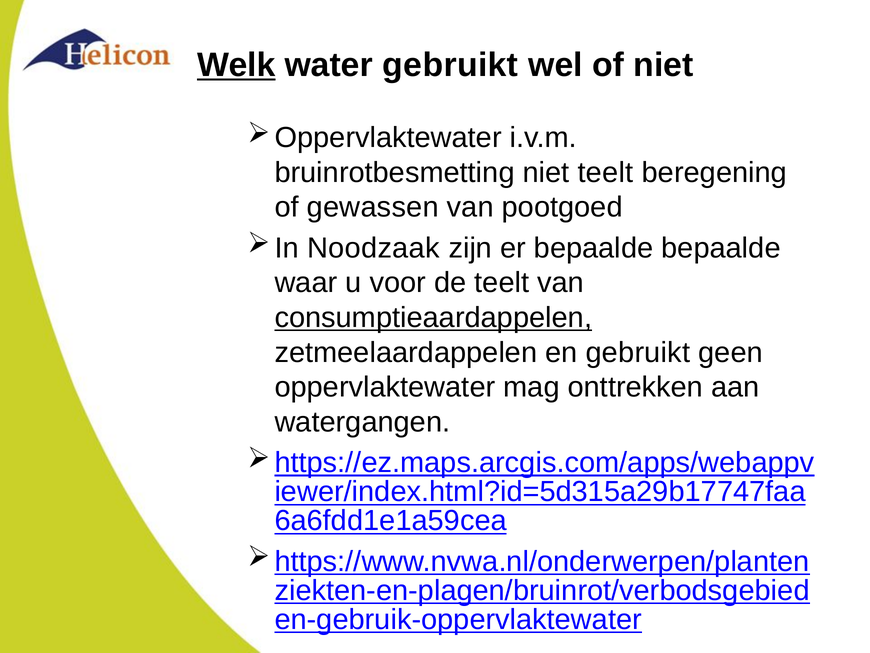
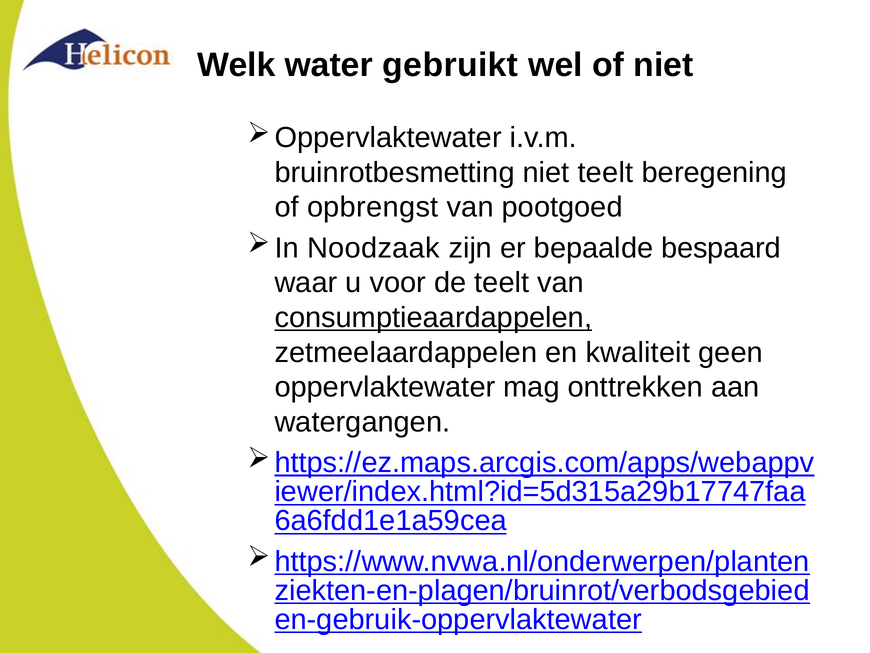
Welk underline: present -> none
gewassen: gewassen -> opbrengst
bepaalde bepaalde: bepaalde -> bespaard
en gebruikt: gebruikt -> kwaliteit
